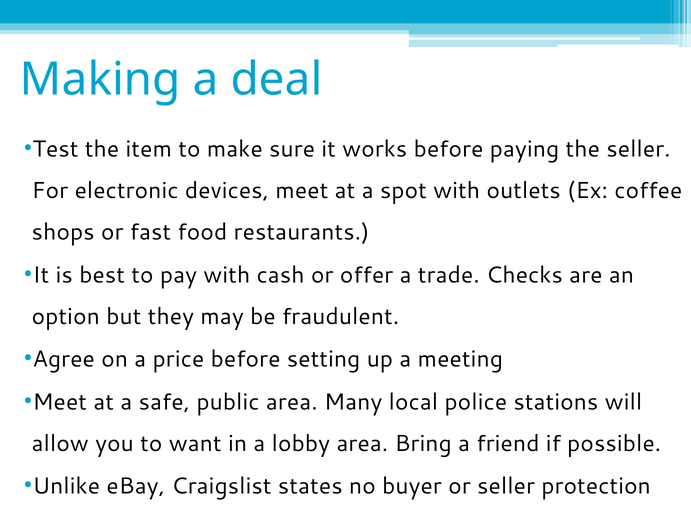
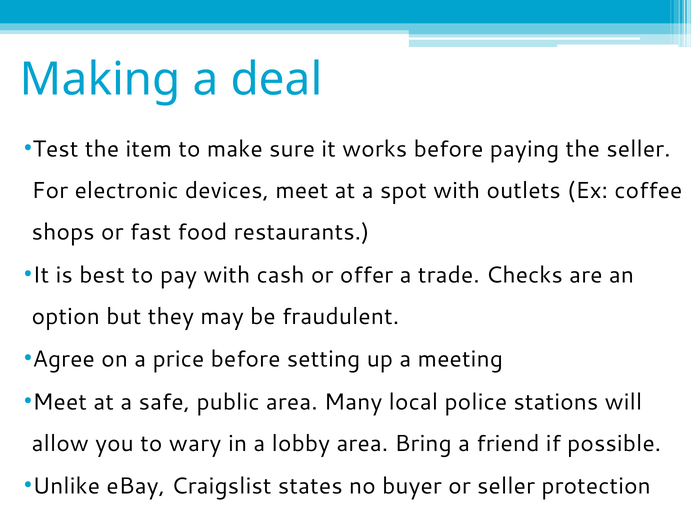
want: want -> wary
